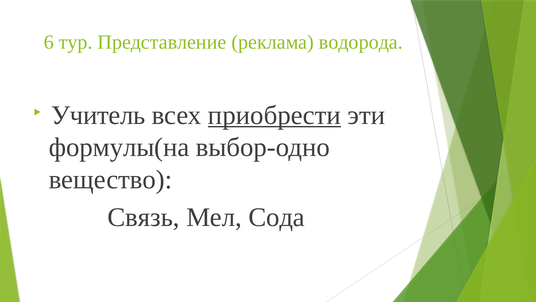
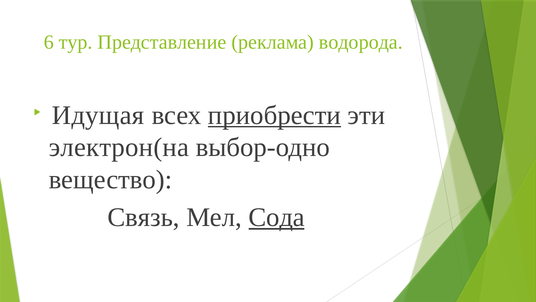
Учитель: Учитель -> Идущая
формулы(на: формулы(на -> электрон(на
Сода underline: none -> present
